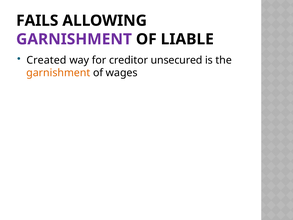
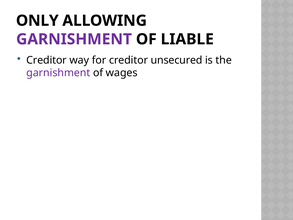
FAILS: FAILS -> ONLY
Created at (46, 60): Created -> Creditor
garnishment at (58, 73) colour: orange -> purple
